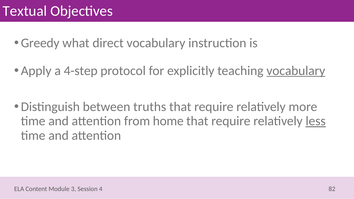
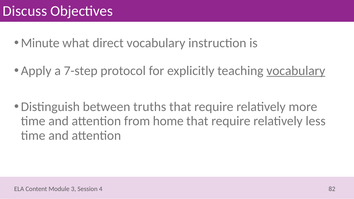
Textual: Textual -> Discuss
Greedy: Greedy -> Minute
4-step: 4-step -> 7-step
less underline: present -> none
